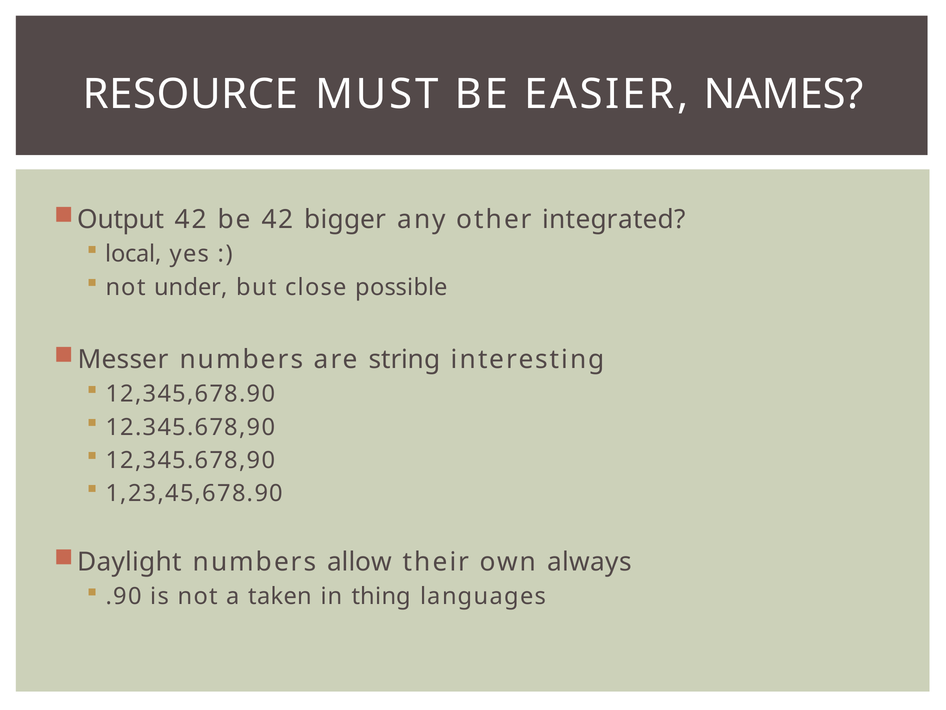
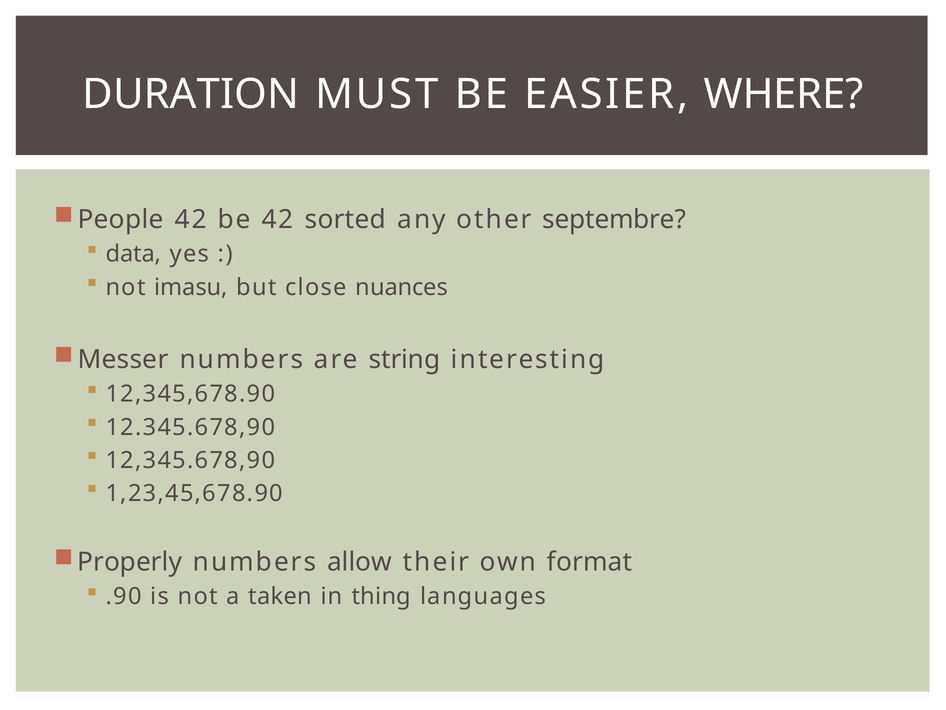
RESOURCE: RESOURCE -> DURATION
NAMES: NAMES -> WHERE
Output: Output -> People
bigger: bigger -> sorted
integrated: integrated -> septembre
local: local -> data
under: under -> imasu
possible: possible -> nuances
Daylight: Daylight -> Properly
always: always -> format
